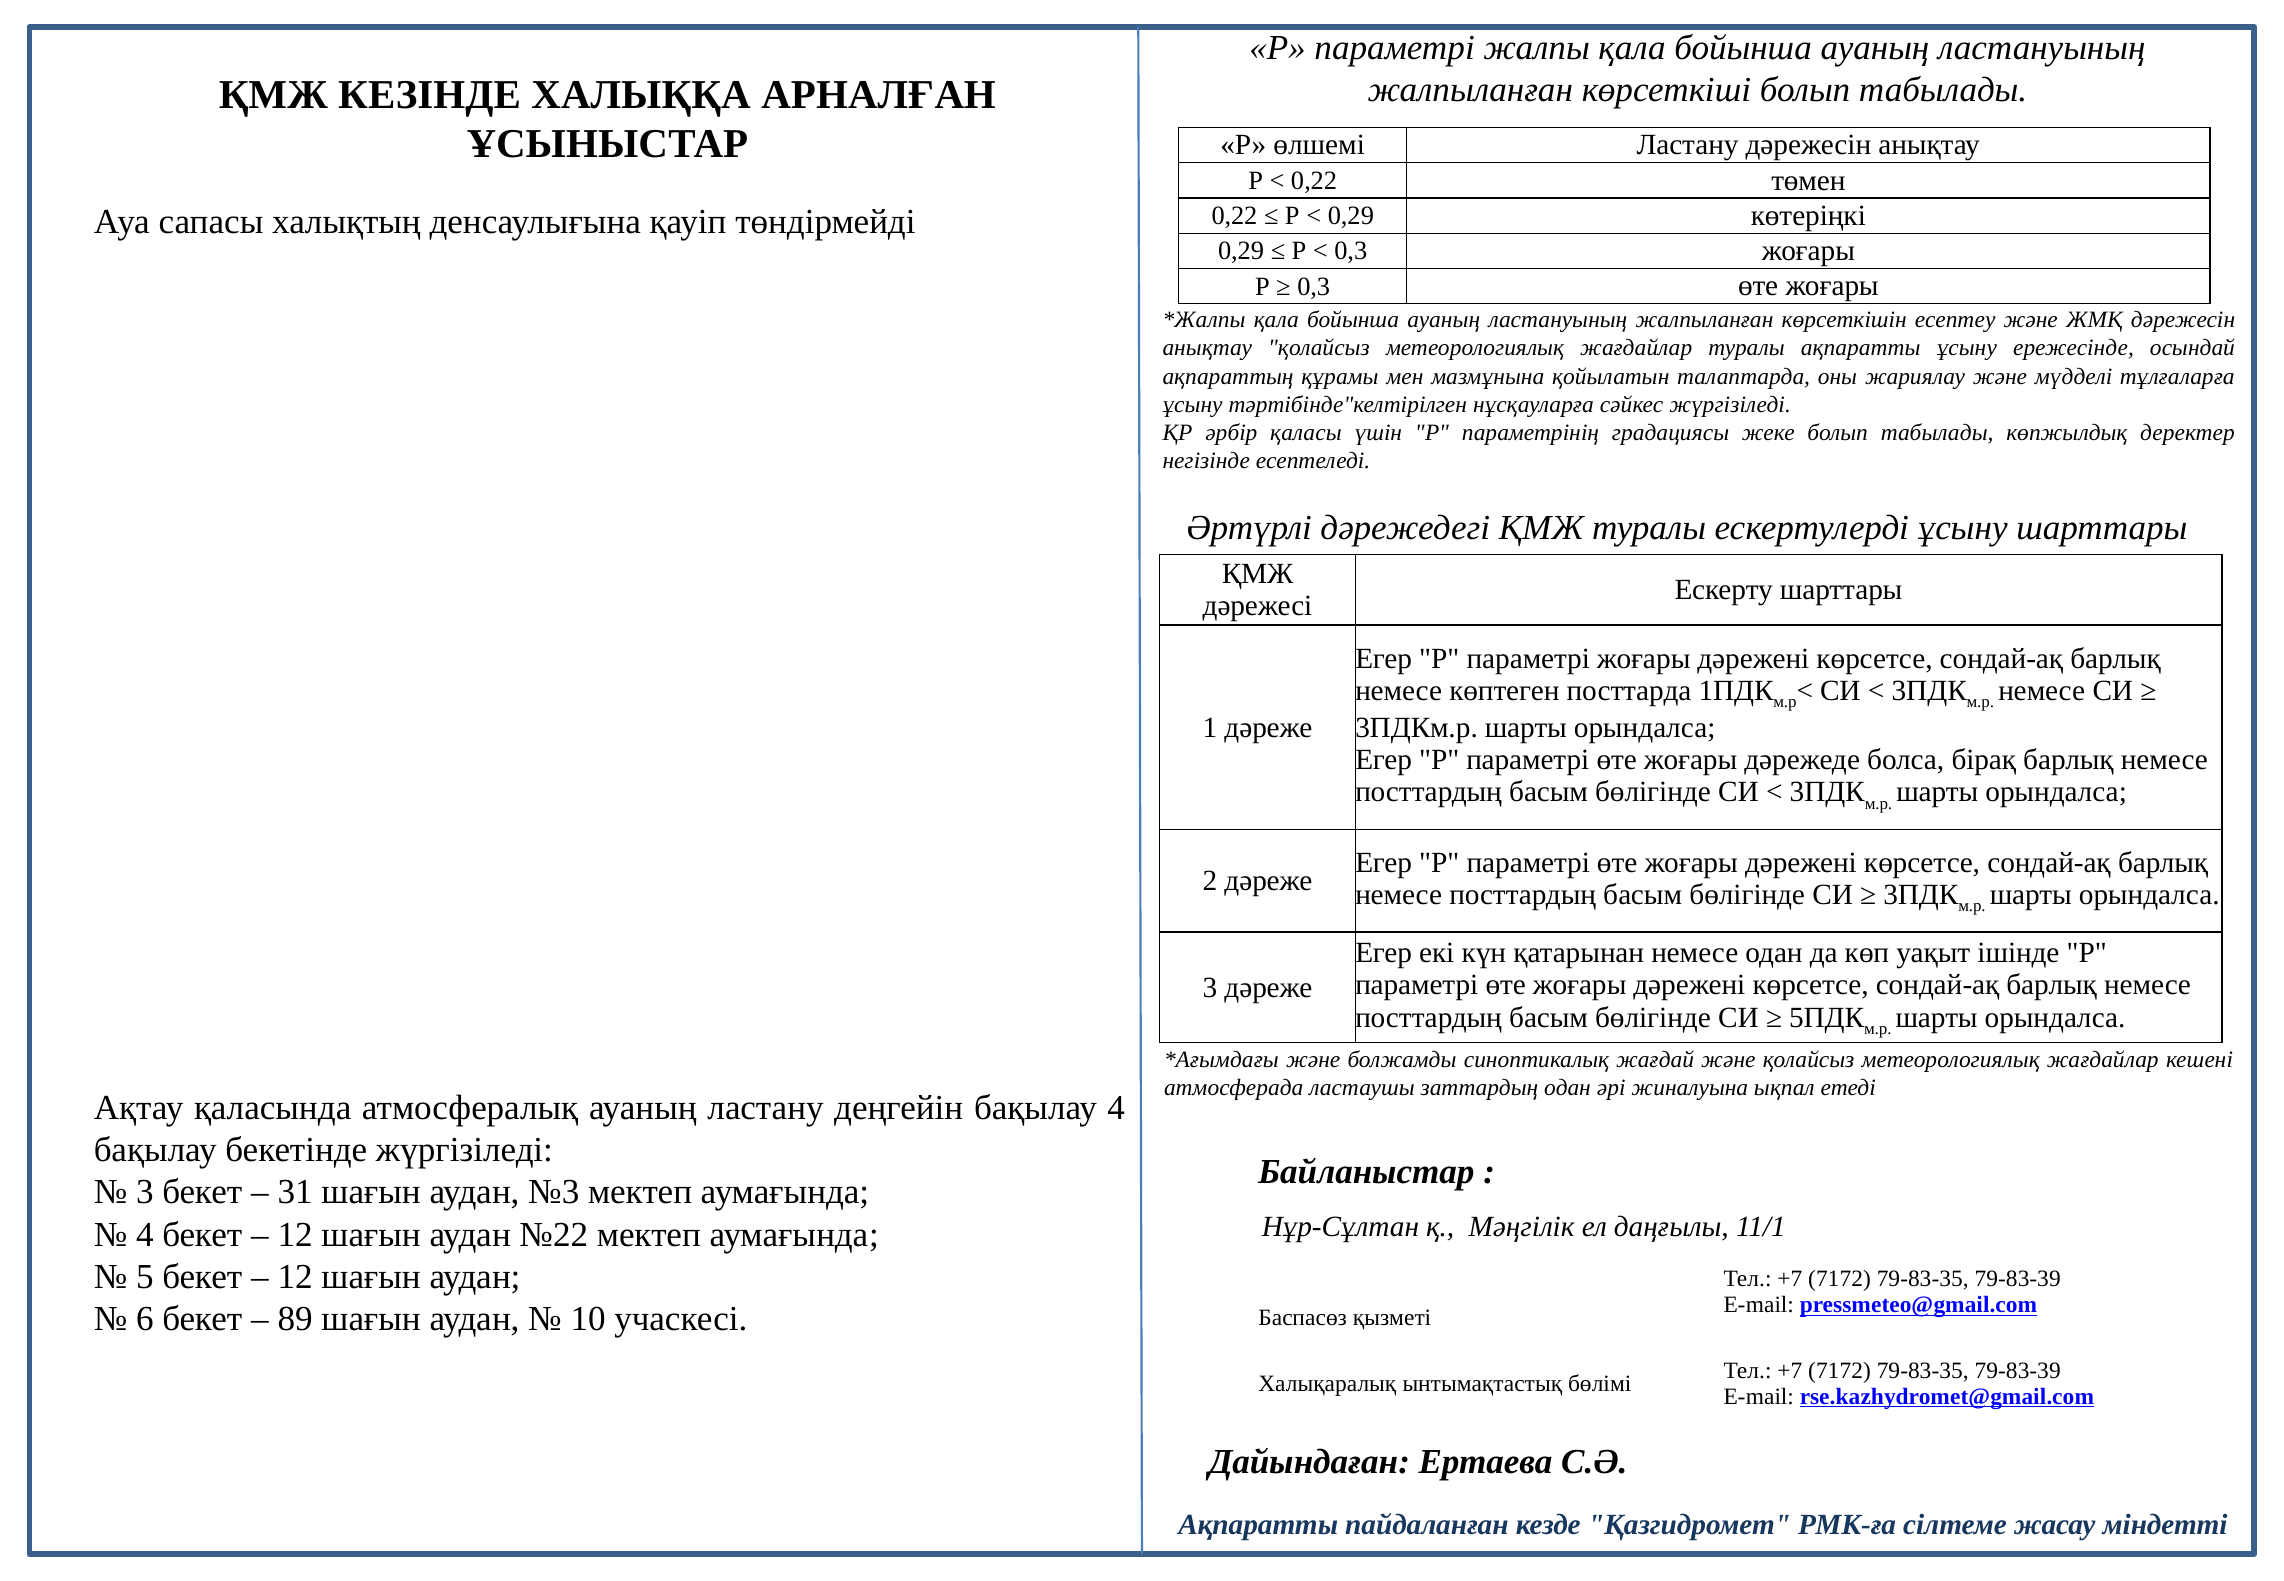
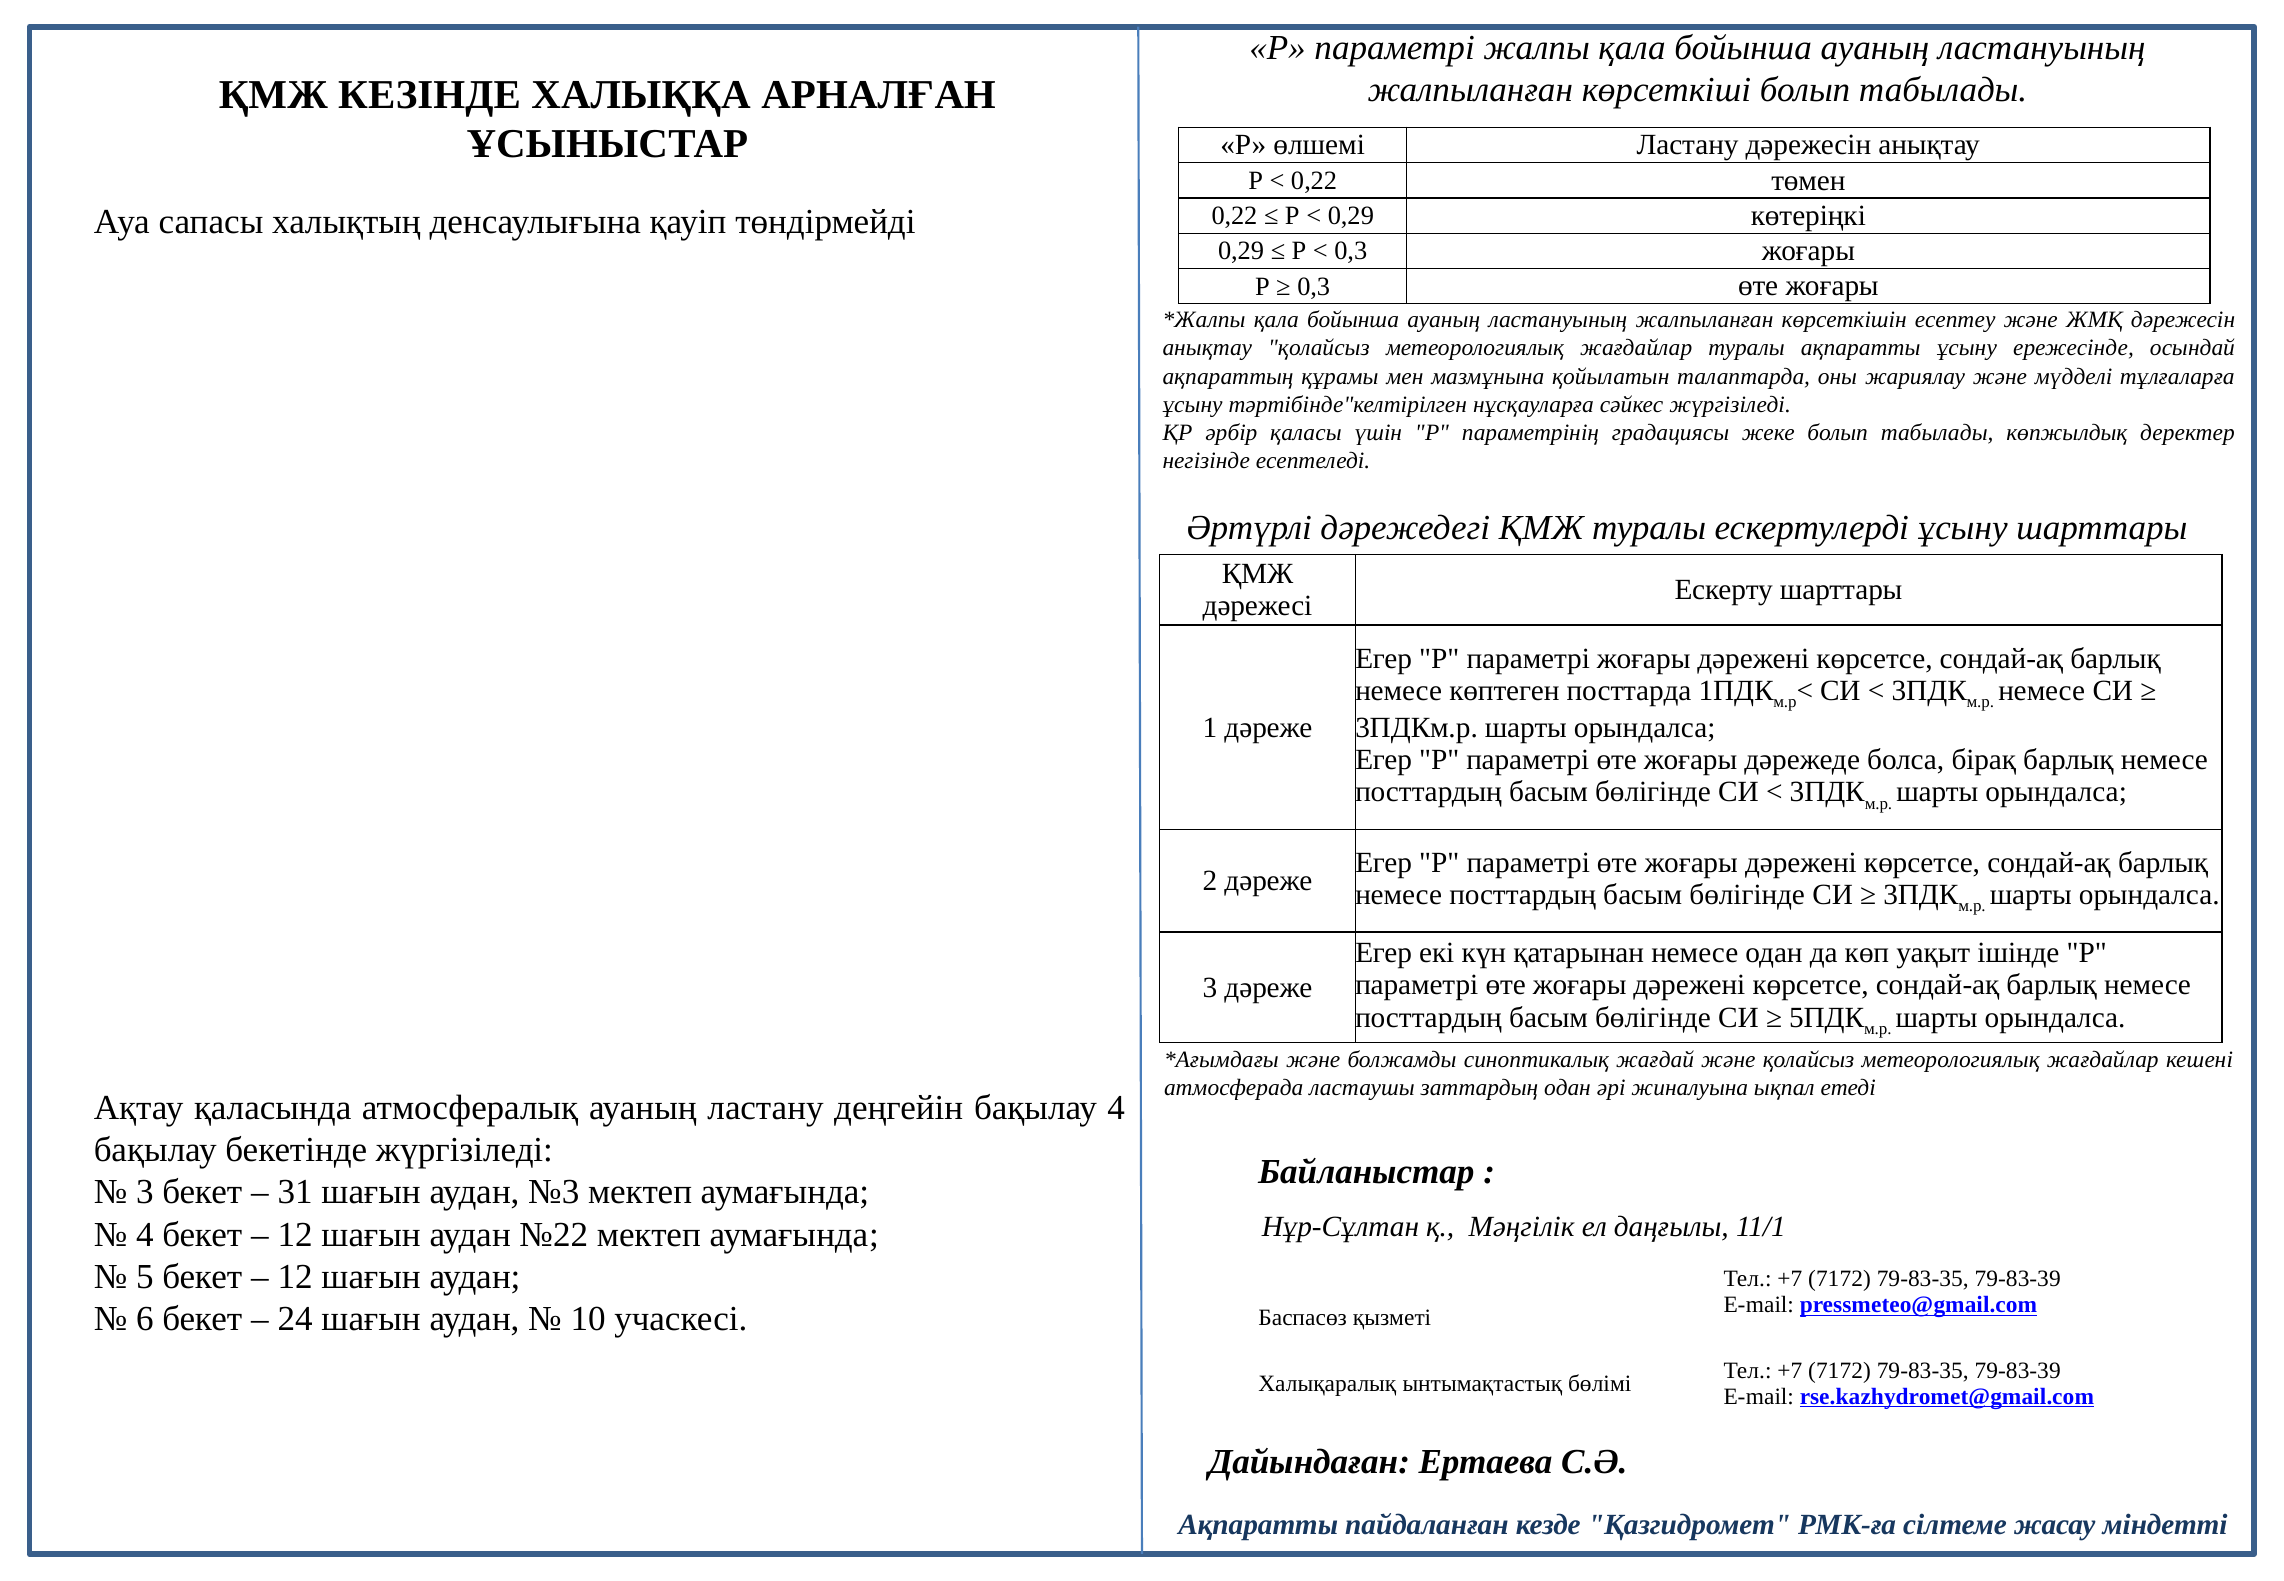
89: 89 -> 24
